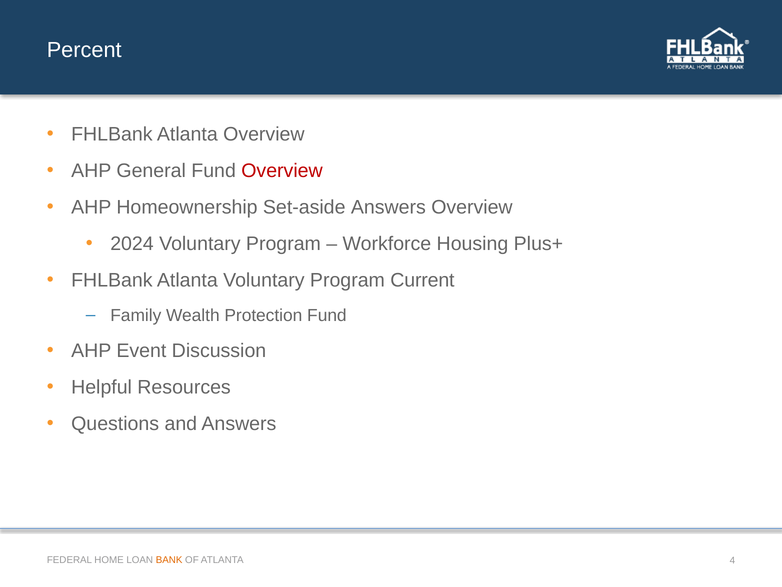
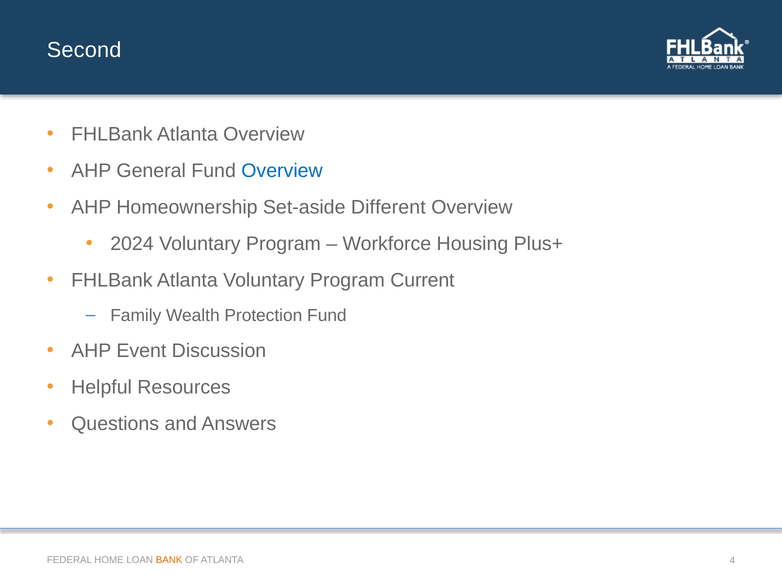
Percent: Percent -> Second
Overview at (282, 171) colour: red -> blue
Set-aside Answers: Answers -> Different
